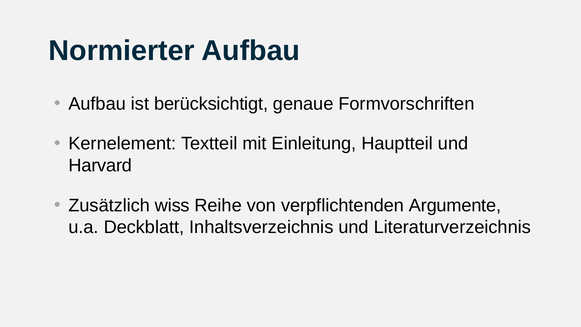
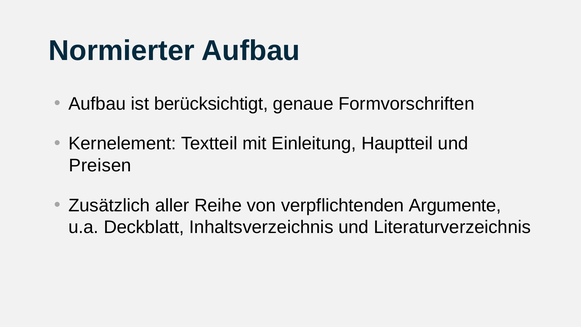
Harvard: Harvard -> Preisen
wiss: wiss -> aller
